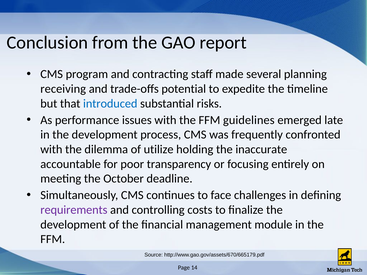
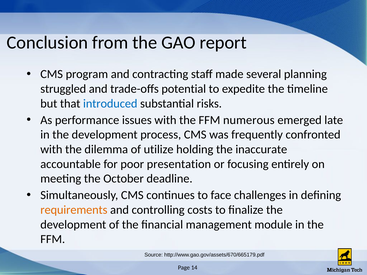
receiving: receiving -> struggled
guidelines: guidelines -> numerous
transparency: transparency -> presentation
requirements colour: purple -> orange
